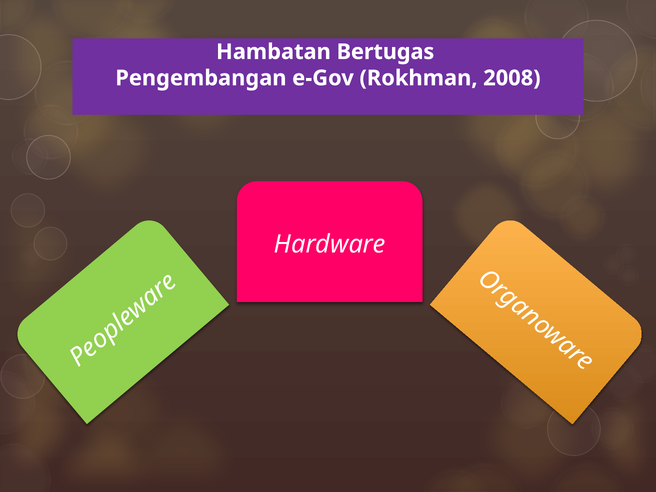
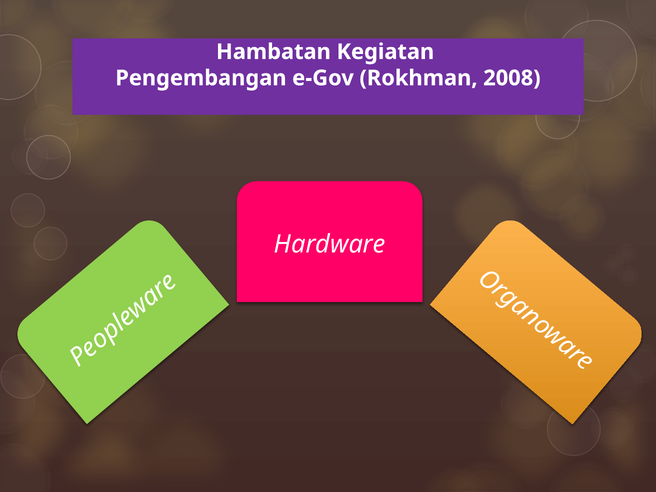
Bertugas: Bertugas -> Kegiatan
